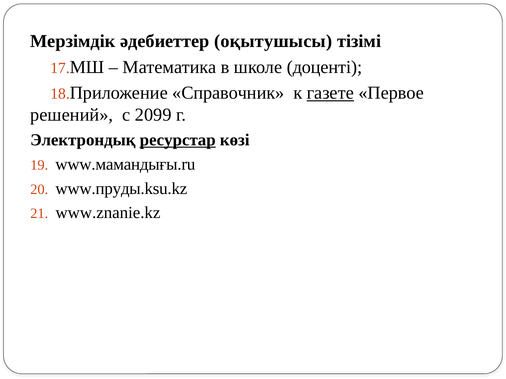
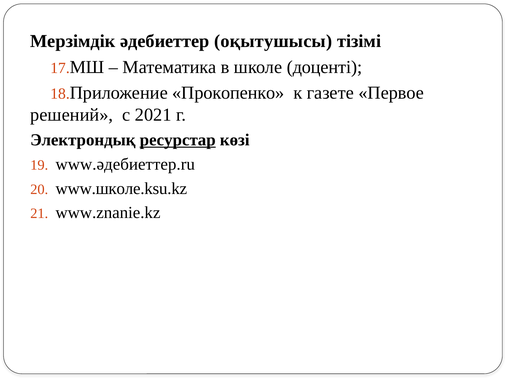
Справочник: Справочник -> Прокопенко
газете underline: present -> none
2099: 2099 -> 2021
www.мамандығы.ru: www.мамандығы.ru -> www.әдебиеттер.ru
www.пруды.ksu.kz: www.пруды.ksu.kz -> www.школе.ksu.kz
